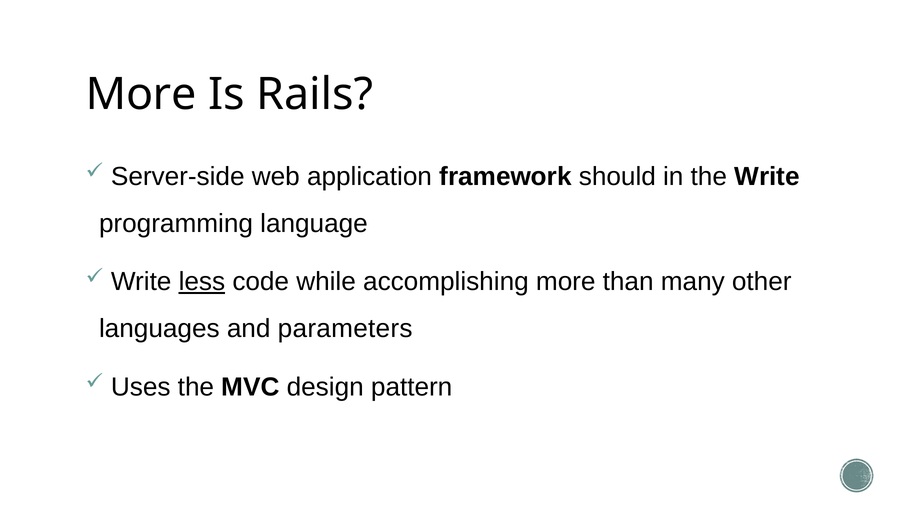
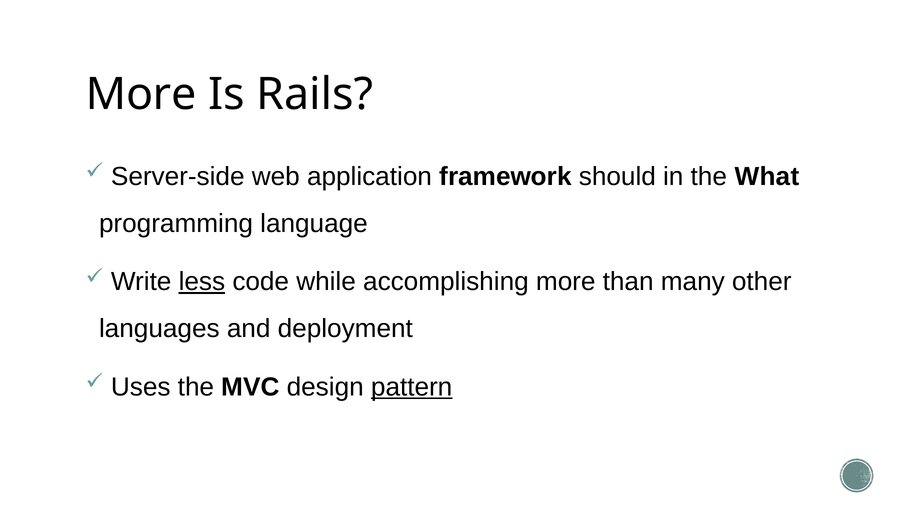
the Write: Write -> What
parameters: parameters -> deployment
pattern underline: none -> present
